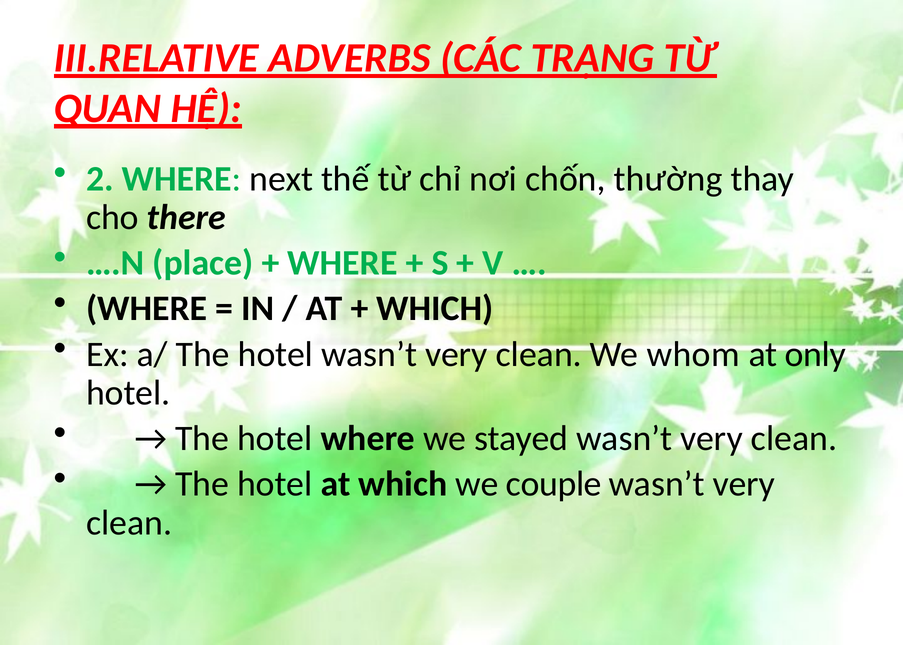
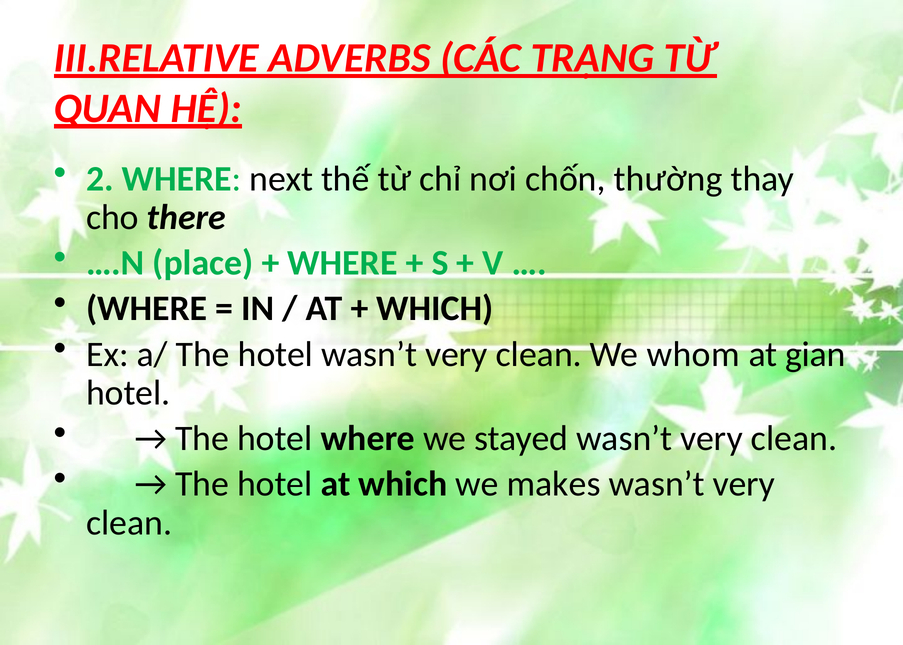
only: only -> gian
couple: couple -> makes
